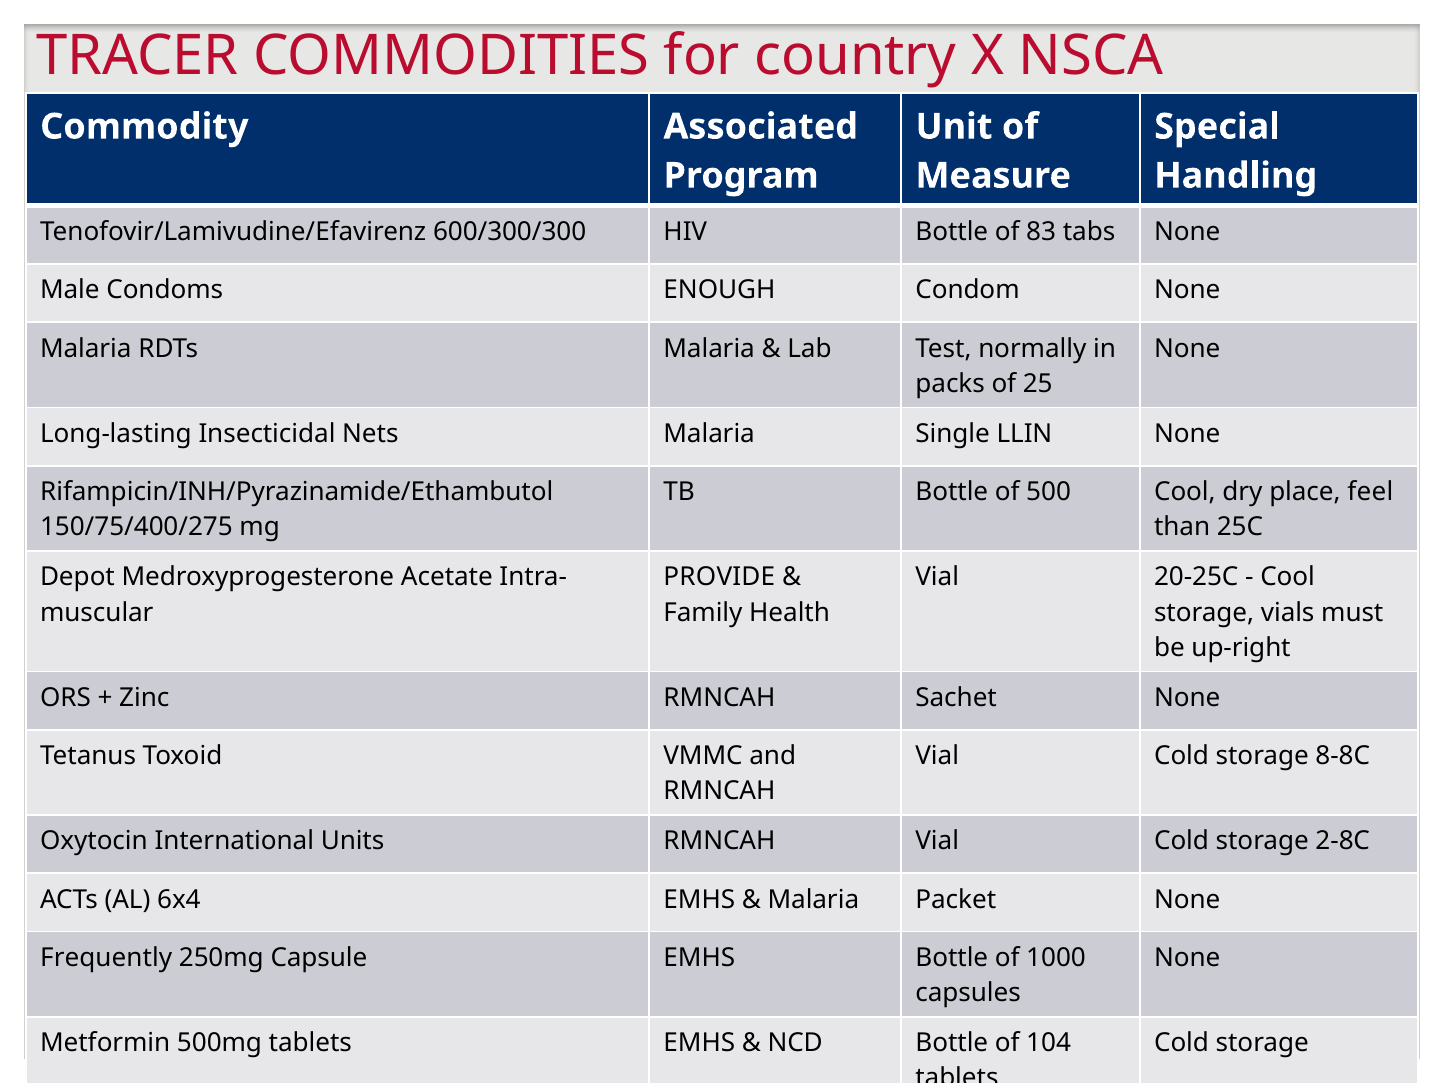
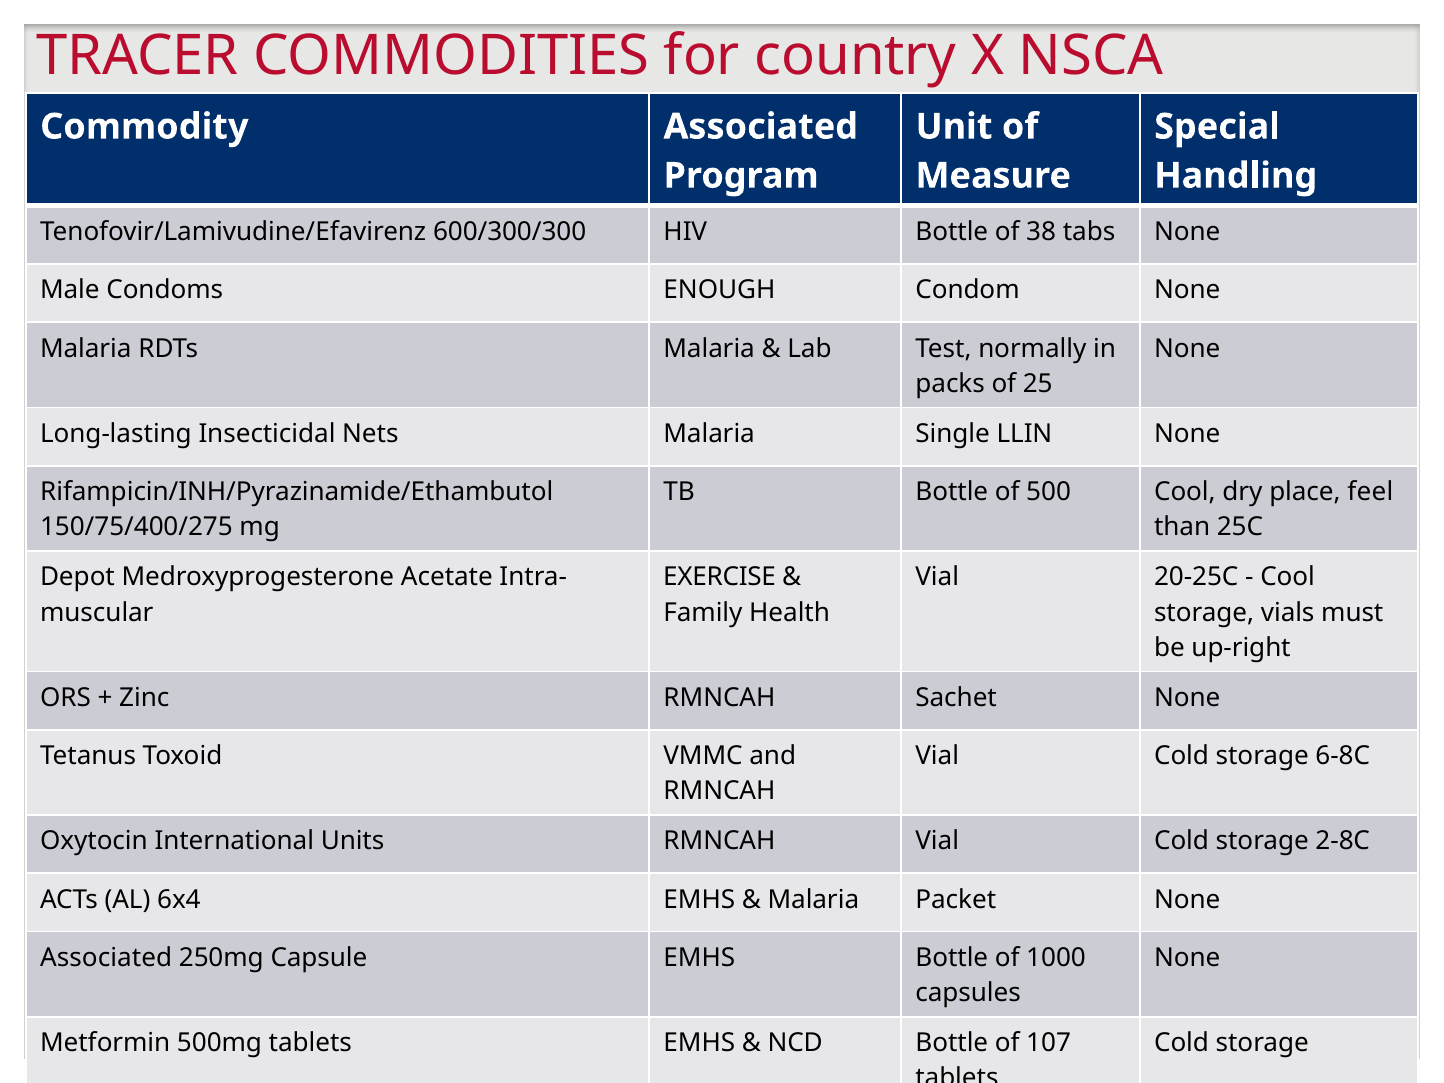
83: 83 -> 38
PROVIDE: PROVIDE -> EXERCISE
8-8C: 8-8C -> 6-8C
Frequently at (106, 958): Frequently -> Associated
104: 104 -> 107
